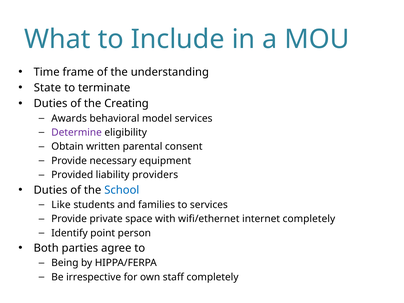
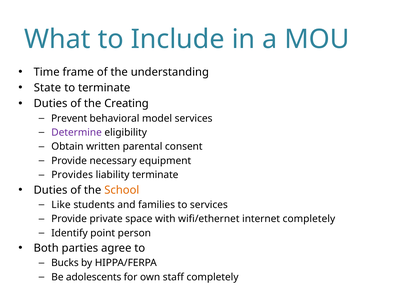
Awards: Awards -> Prevent
Provided: Provided -> Provides
liability providers: providers -> terminate
School colour: blue -> orange
Being: Being -> Bucks
irrespective: irrespective -> adolescents
